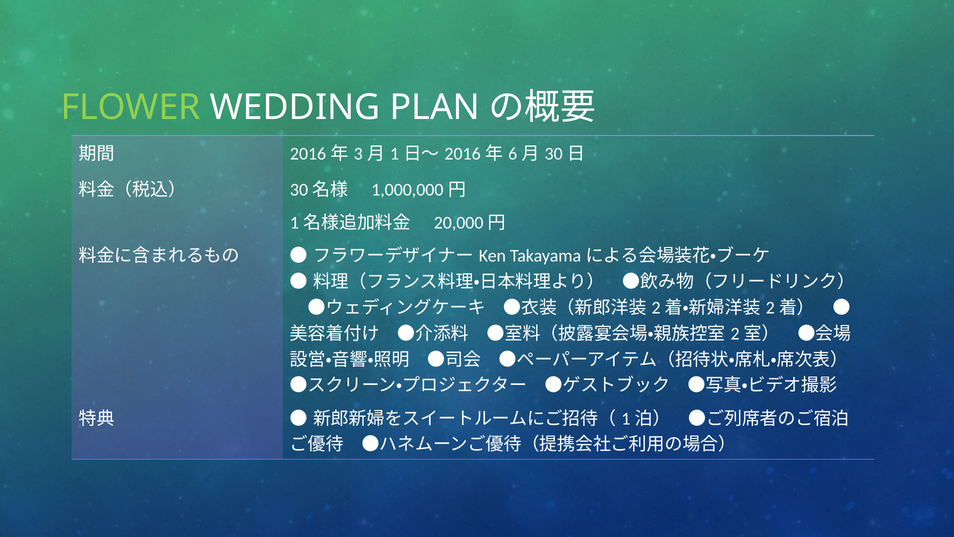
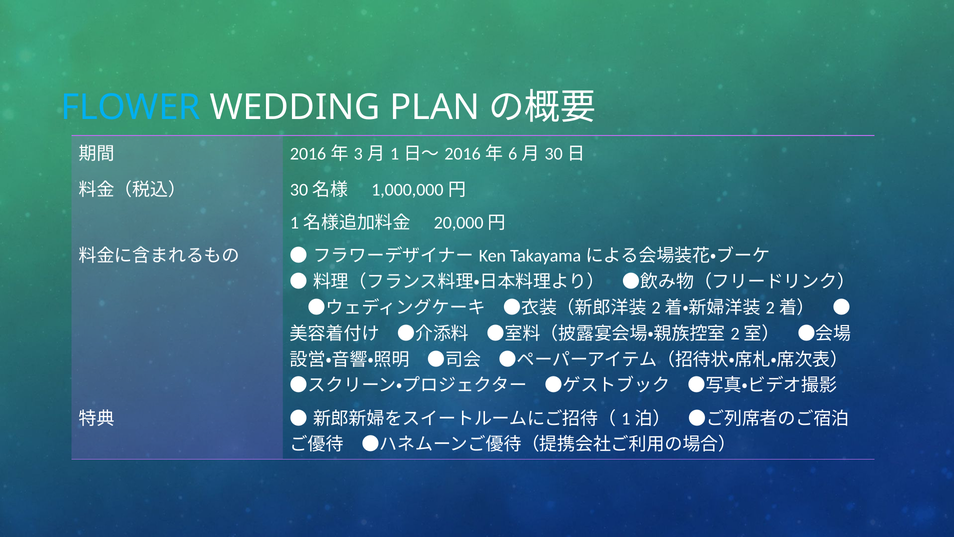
FLOWER colour: light green -> light blue
